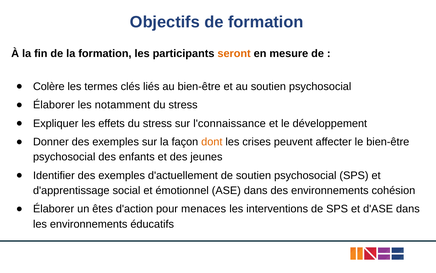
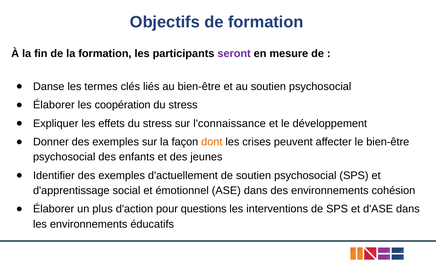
seront colour: orange -> purple
Colère: Colère -> Danse
notamment: notamment -> coopération
êtes: êtes -> plus
menaces: menaces -> questions
